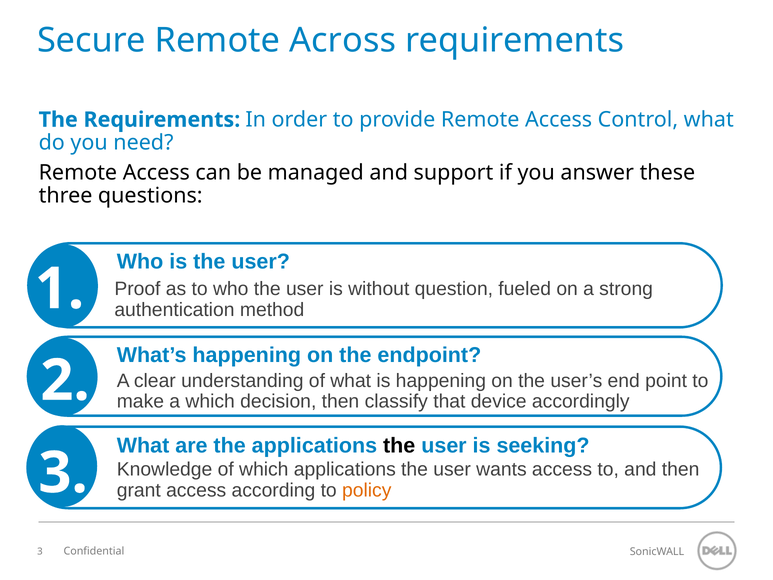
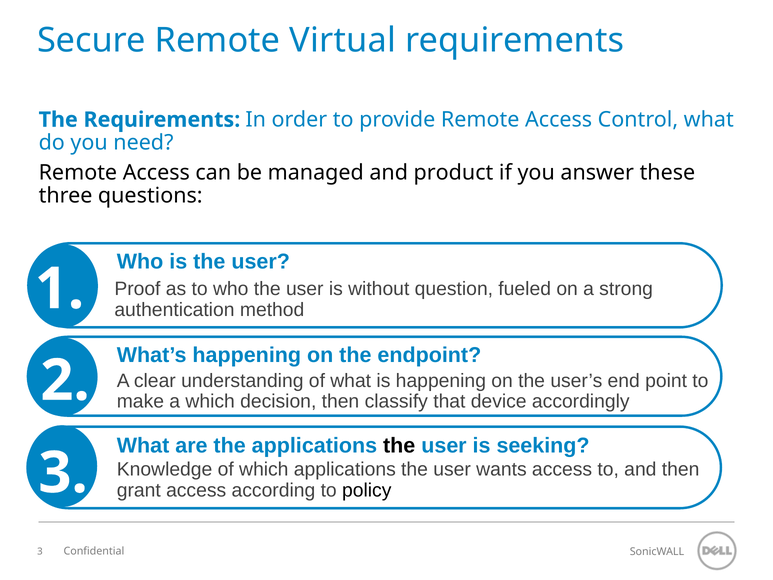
Across: Across -> Virtual
support: support -> product
policy colour: orange -> black
